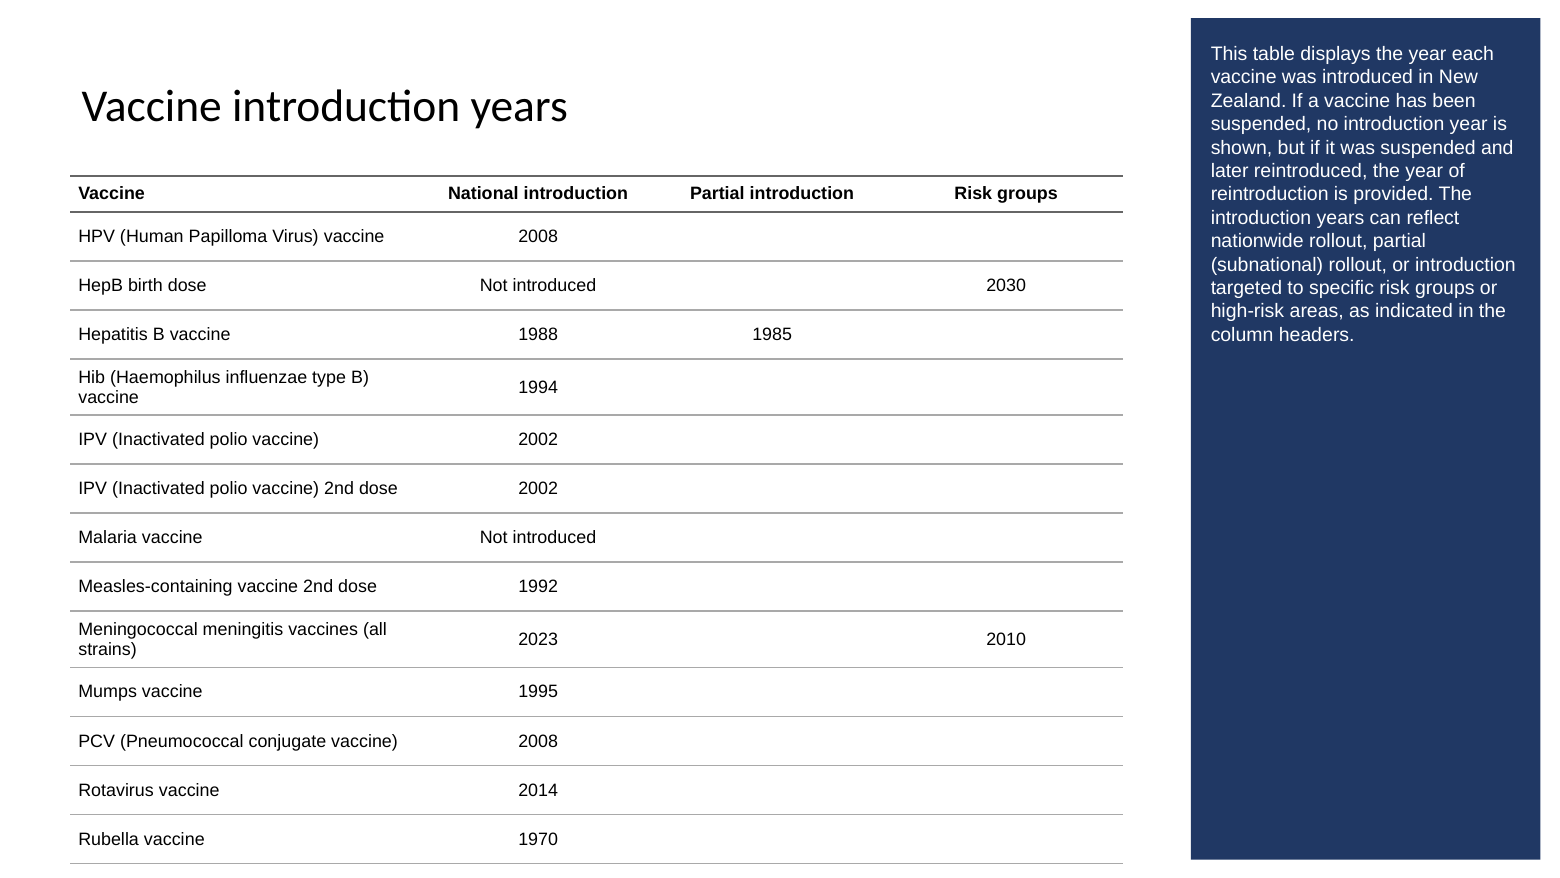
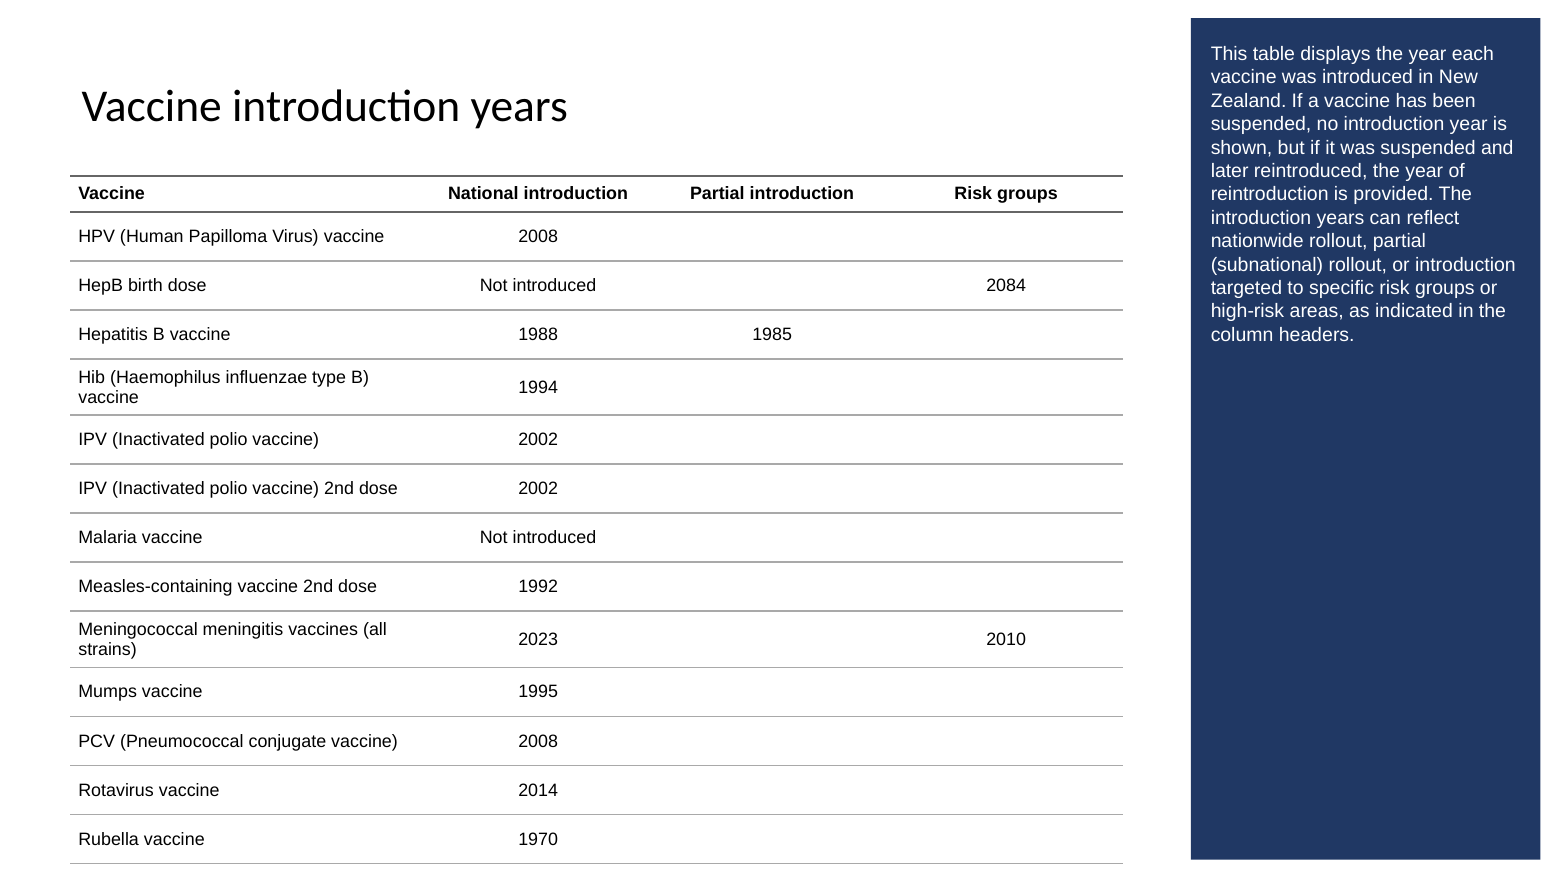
2030: 2030 -> 2084
